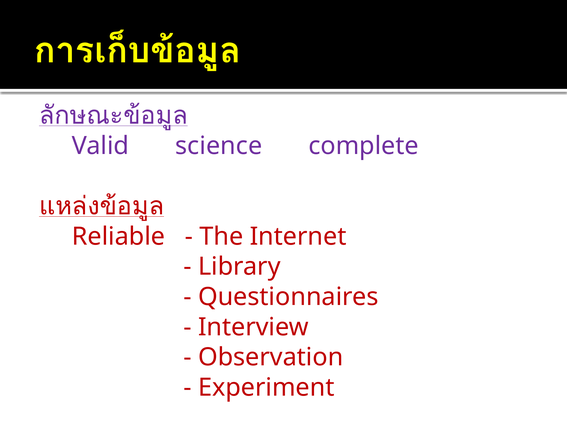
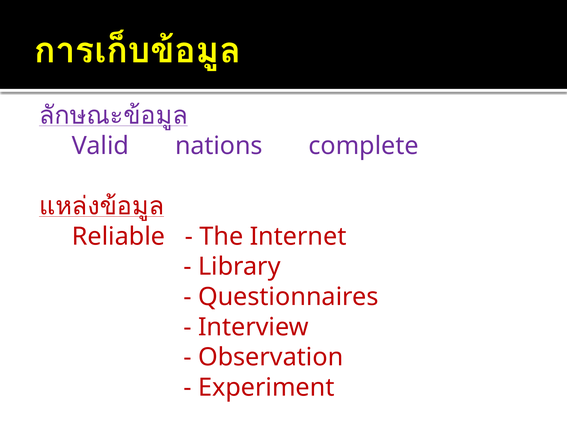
science: science -> nations
